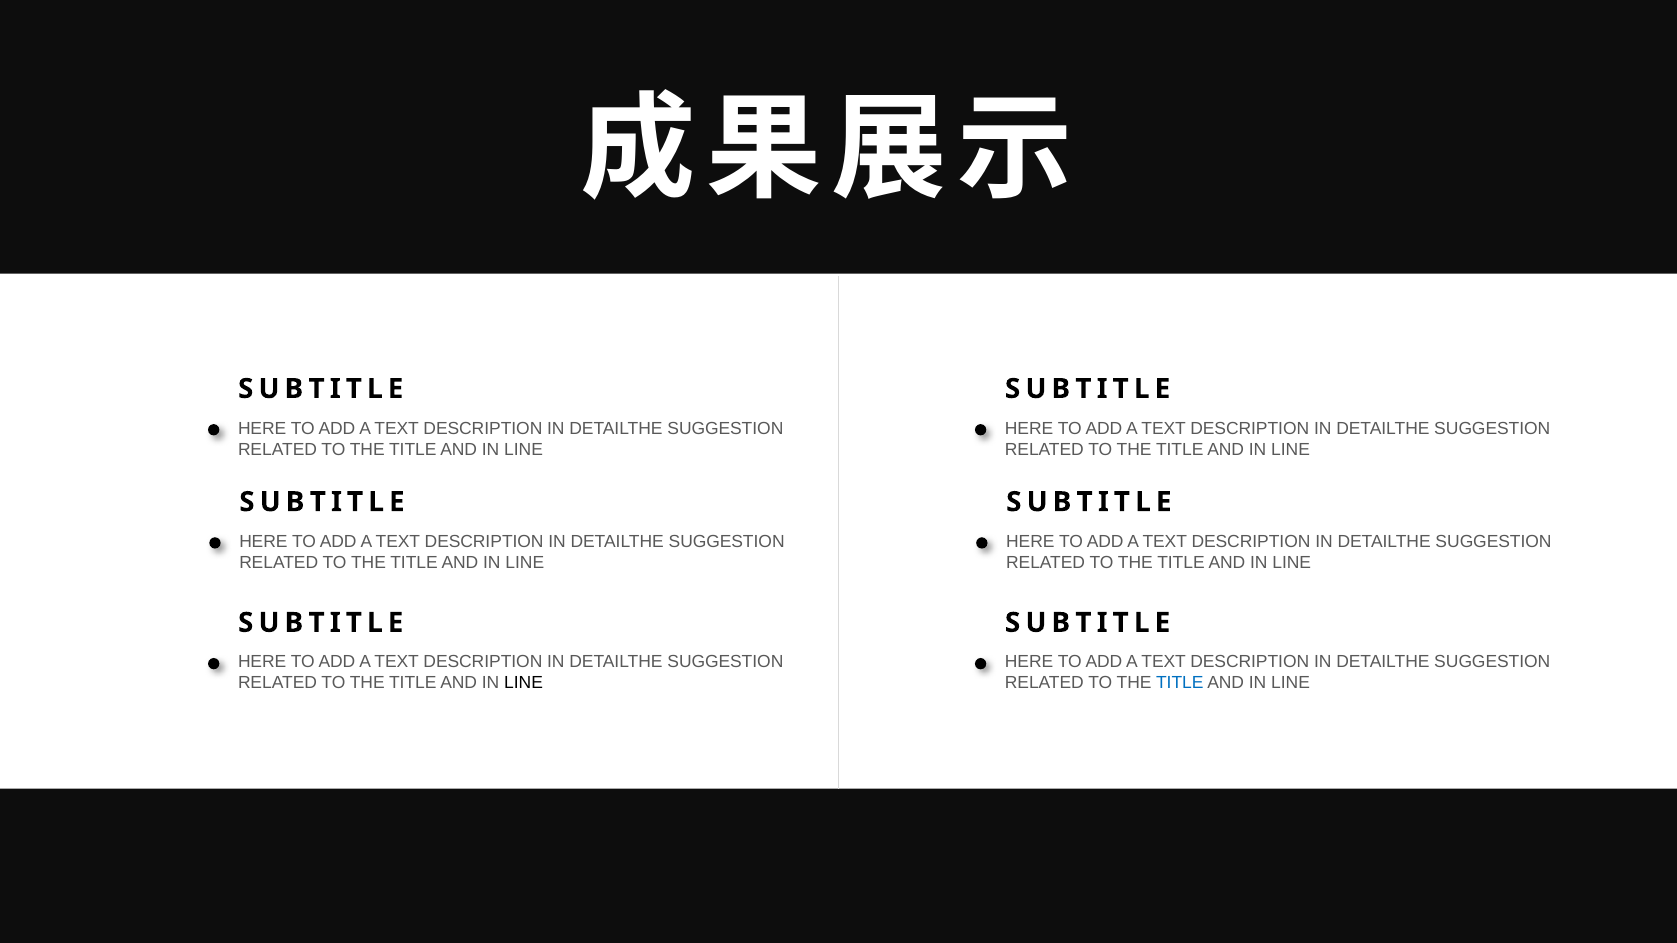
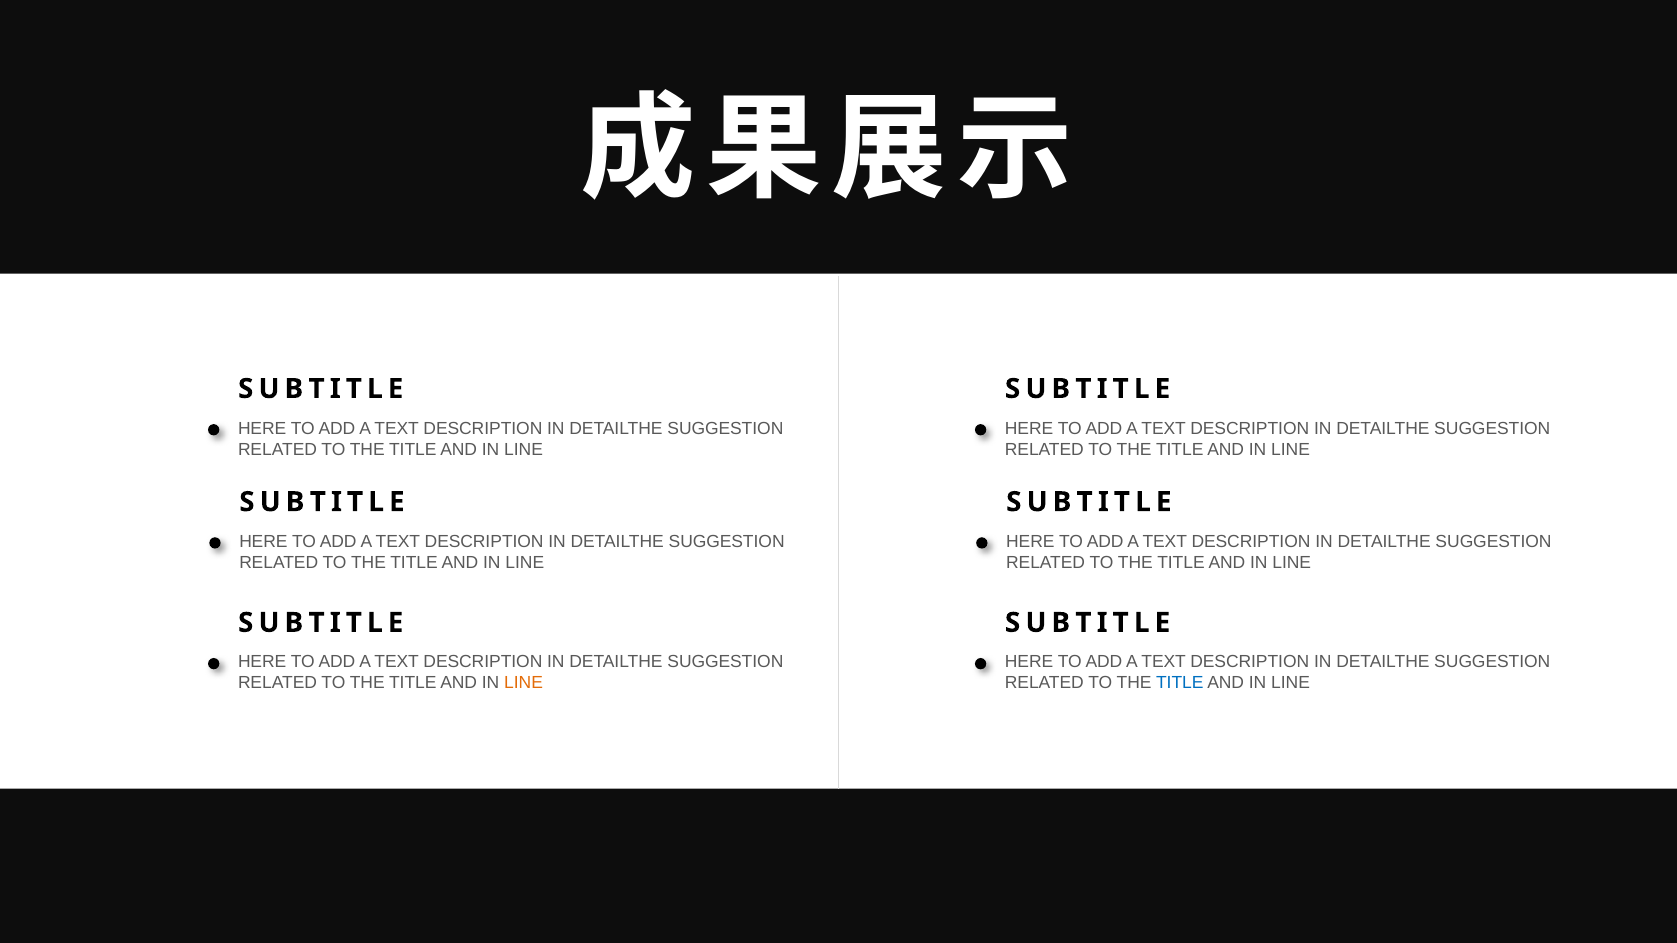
LINE at (524, 683) colour: black -> orange
